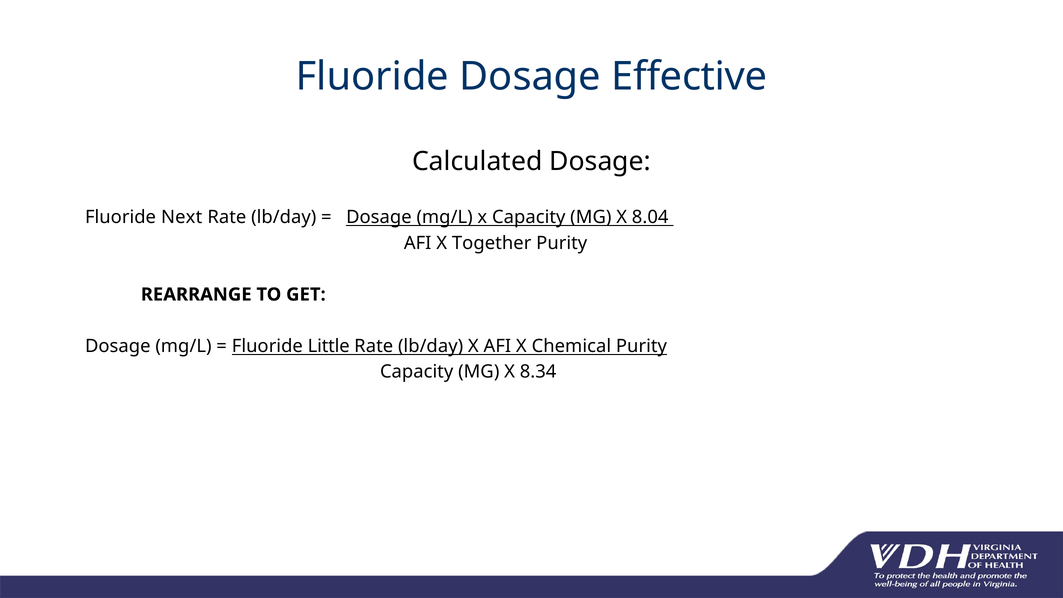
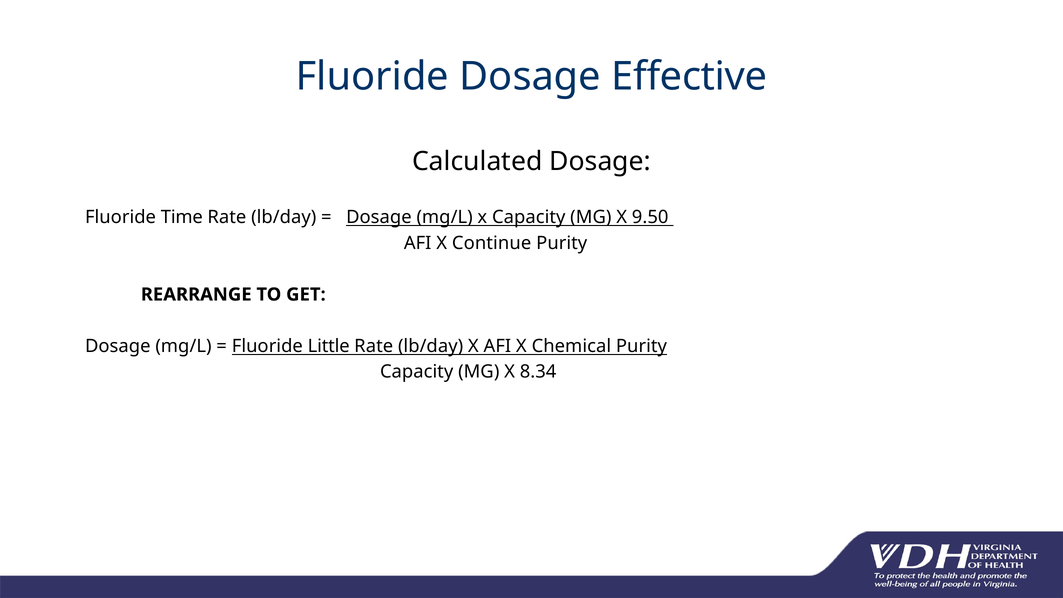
Next: Next -> Time
8.04: 8.04 -> 9.50
Together: Together -> Continue
